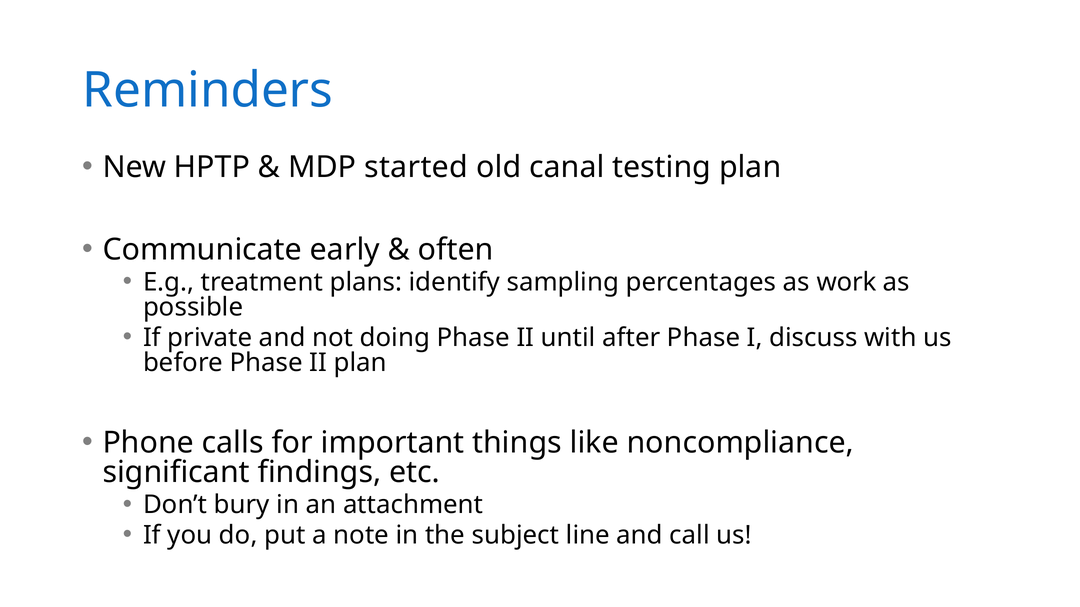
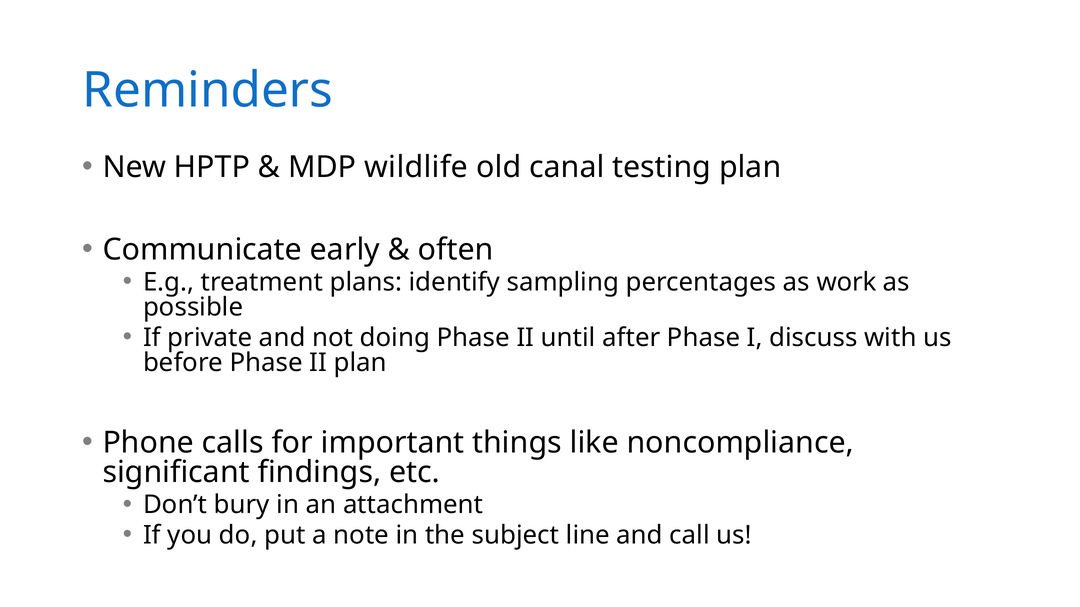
started: started -> wildlife
